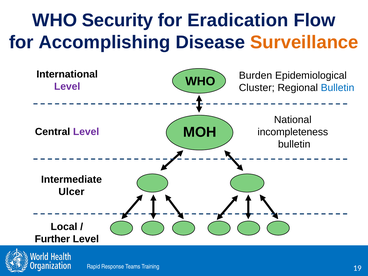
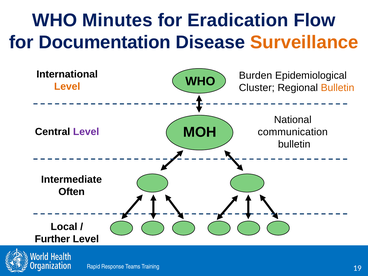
Security: Security -> Minutes
Accomplishing: Accomplishing -> Documentation
Level at (67, 86) colour: purple -> orange
Bulletin at (338, 88) colour: blue -> orange
incompleteness: incompleteness -> communication
Ulcer: Ulcer -> Often
